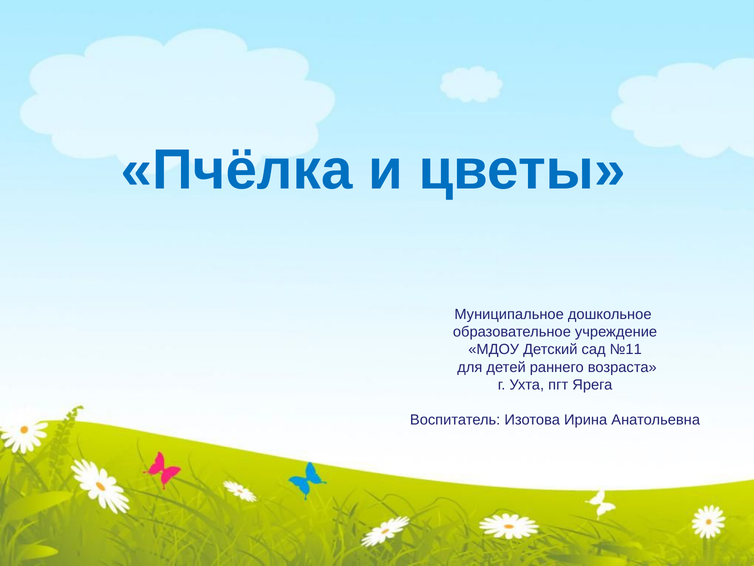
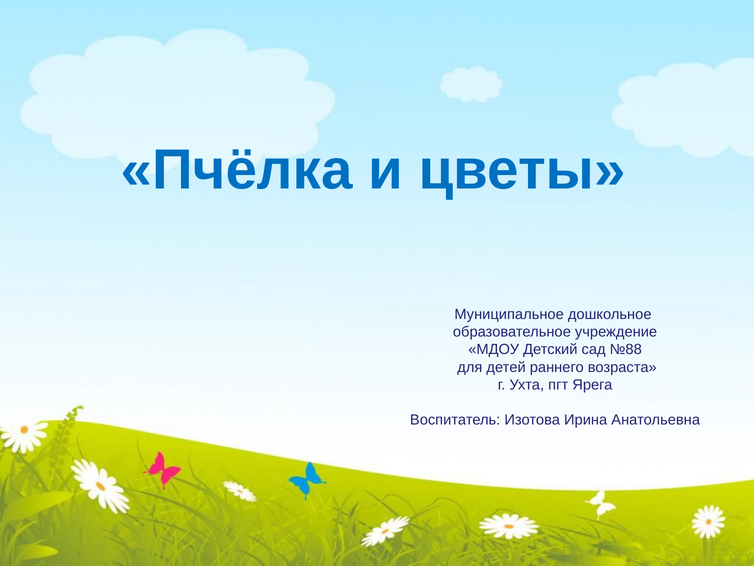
№11: №11 -> №88
